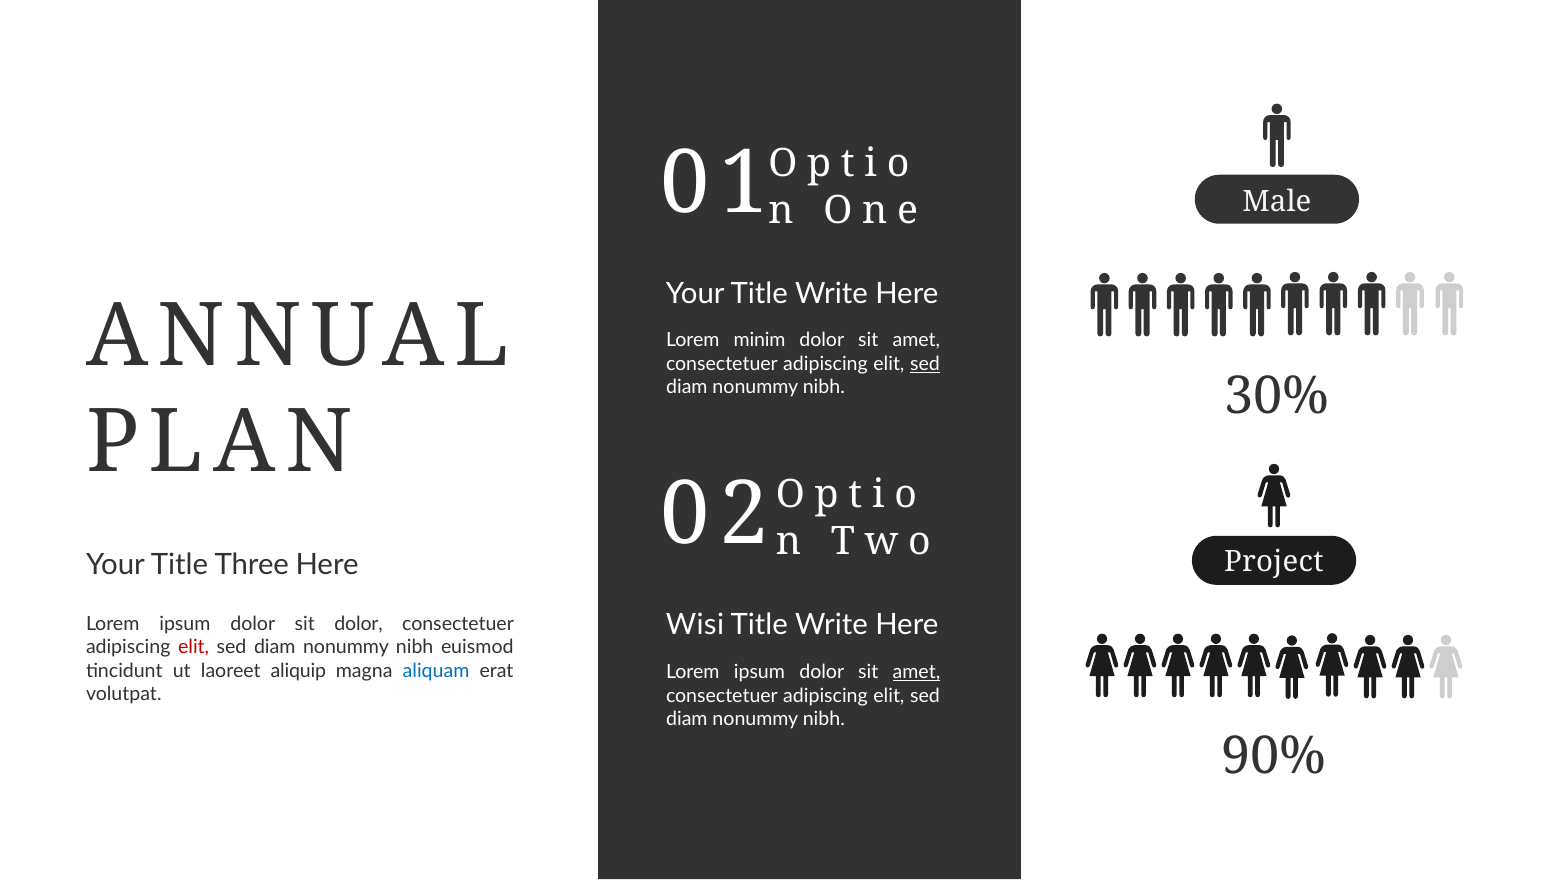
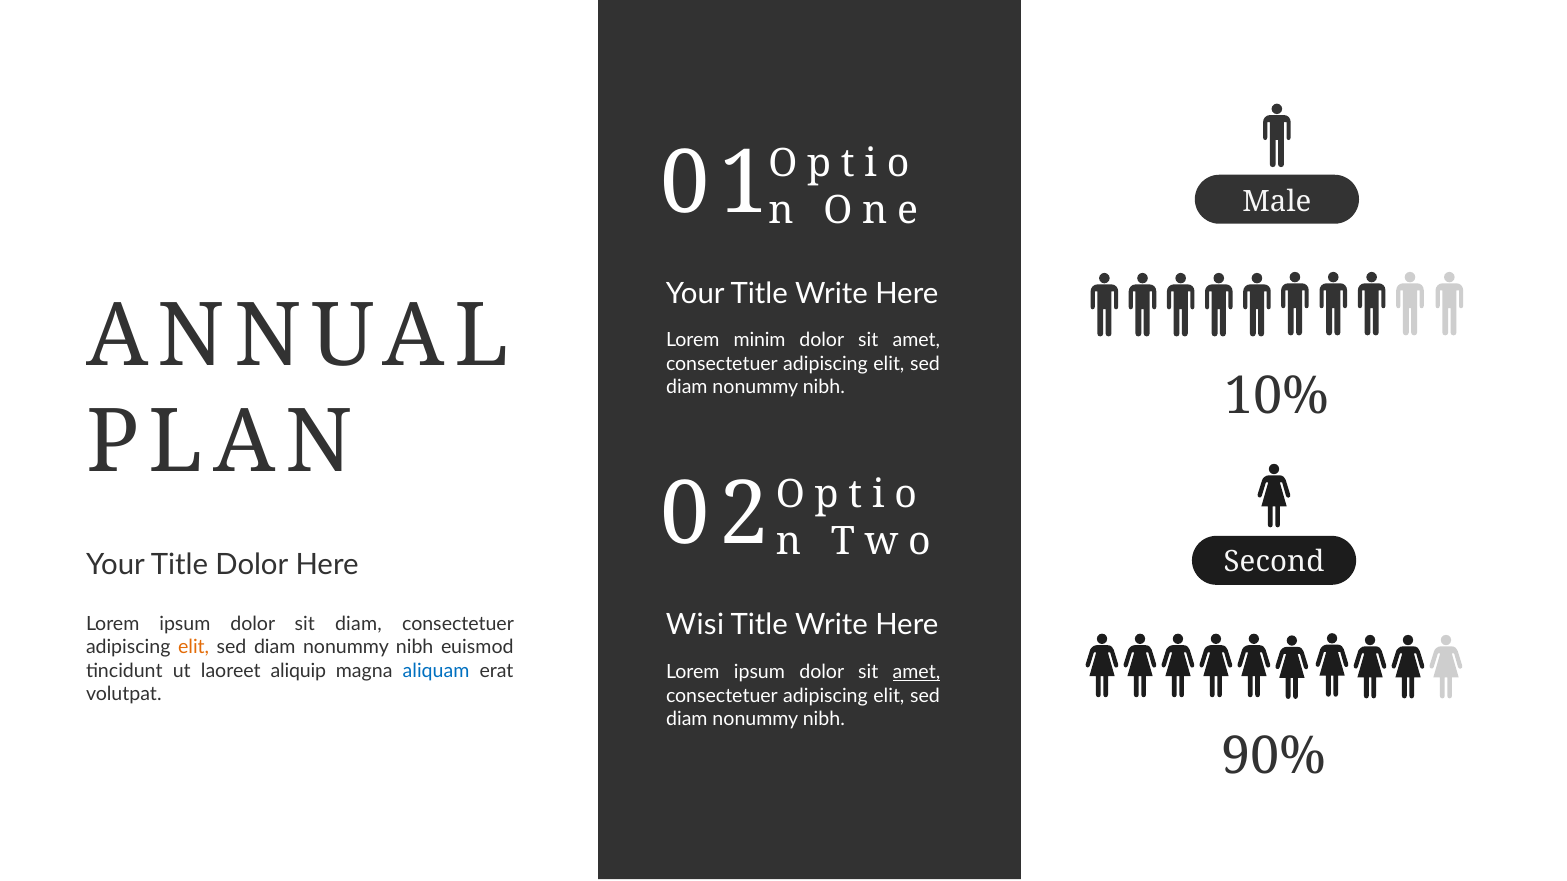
sed at (925, 364) underline: present -> none
30%: 30% -> 10%
Project: Project -> Second
Title Three: Three -> Dolor
sit dolor: dolor -> diam
elit at (194, 648) colour: red -> orange
